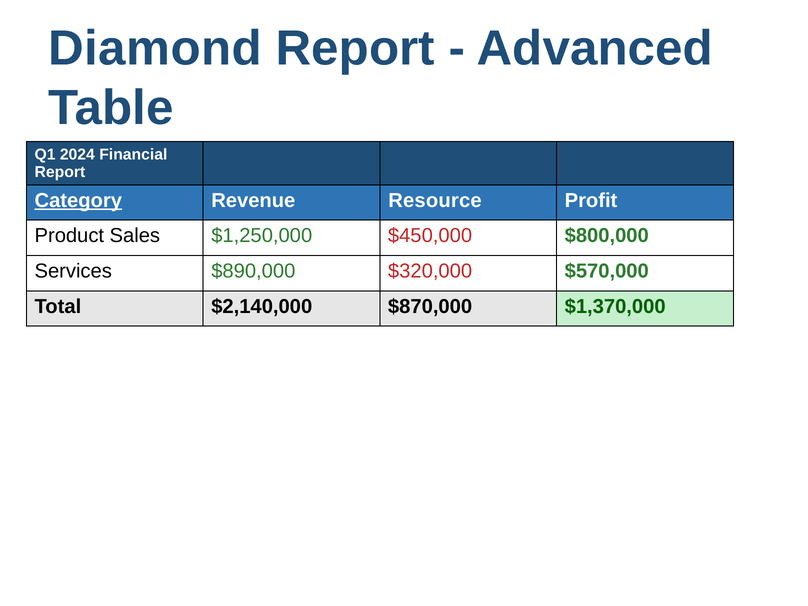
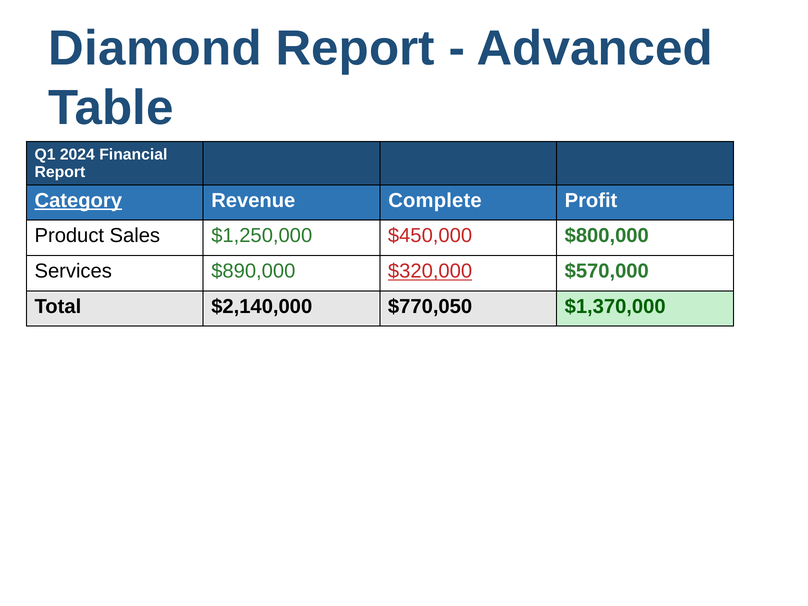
Resource: Resource -> Complete
$320,000 underline: none -> present
$870,000: $870,000 -> $770,050
